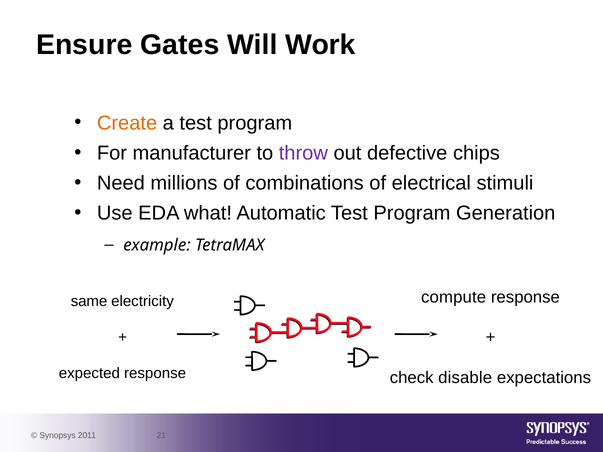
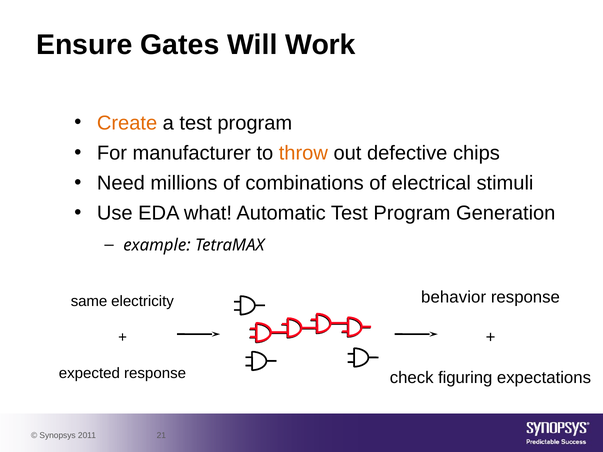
throw colour: purple -> orange
compute: compute -> behavior
disable: disable -> figuring
